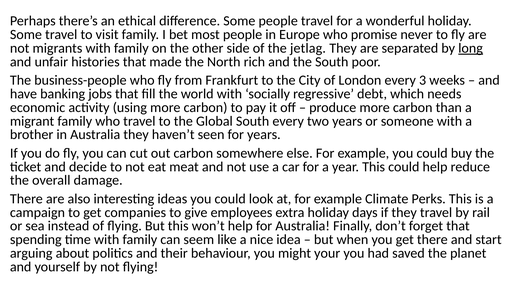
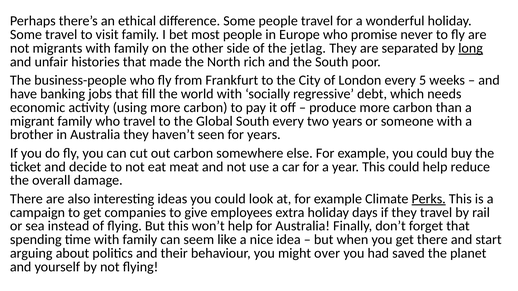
3: 3 -> 5
Perks underline: none -> present
your: your -> over
